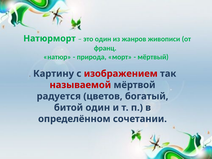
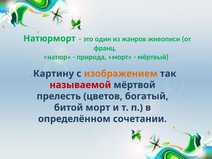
изображением colour: red -> orange
радуется: радуется -> прелесть
битой один: один -> морт
